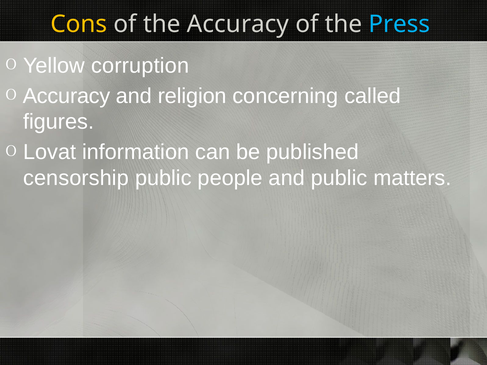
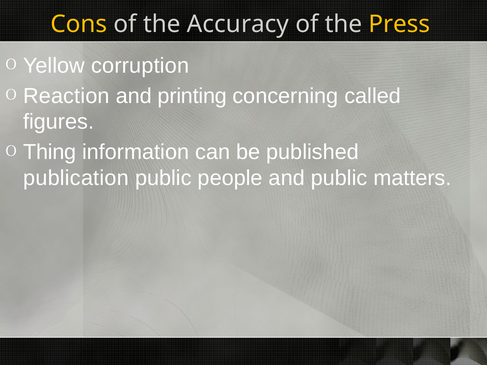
Press colour: light blue -> yellow
Accuracy at (67, 96): Accuracy -> Reaction
religion: religion -> printing
Lovat: Lovat -> Thing
censorship: censorship -> publication
